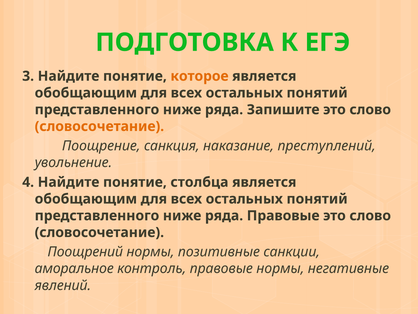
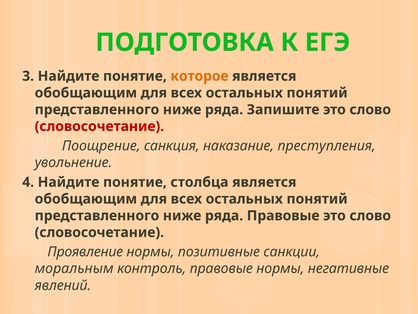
словосочетание at (99, 126) colour: orange -> red
преступлений: преступлений -> преступления
Поощрений: Поощрений -> Проявление
аморальное: аморальное -> моральным
